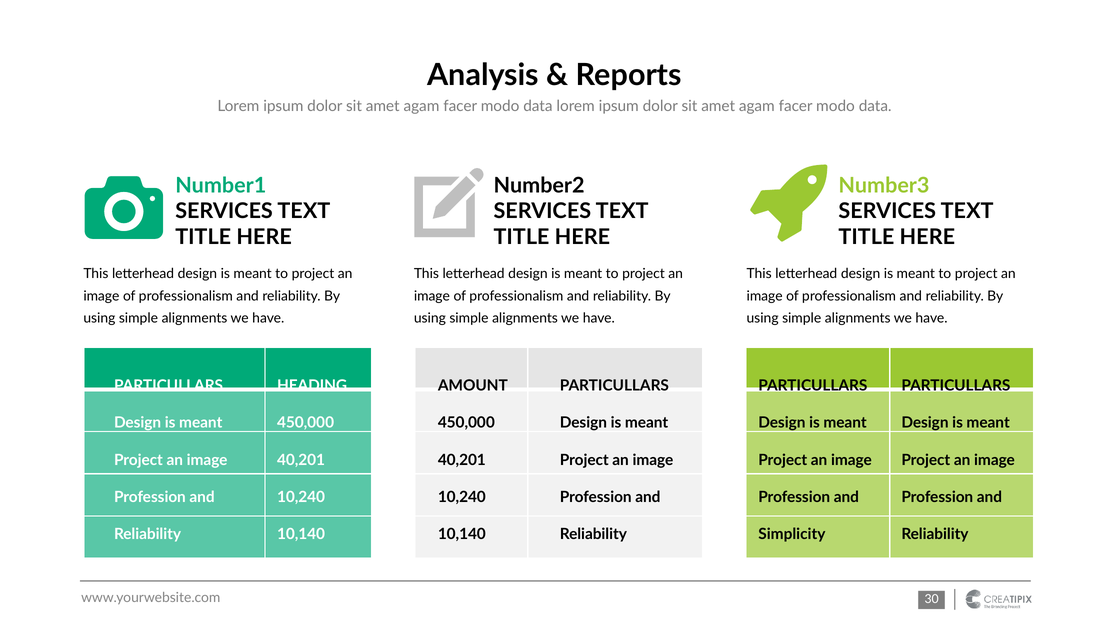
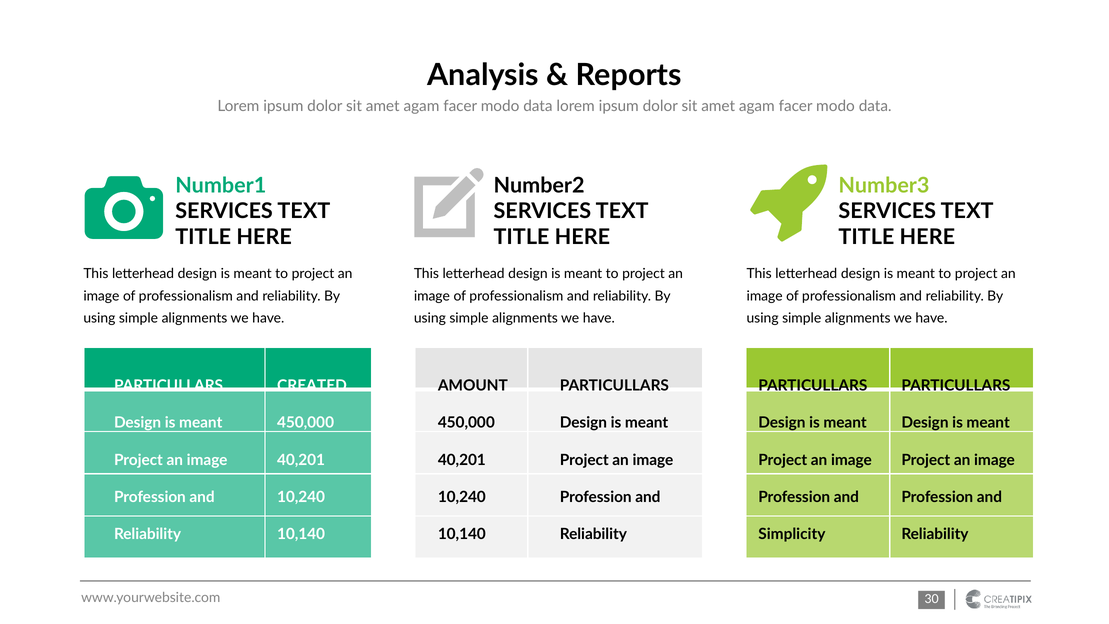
HEADING: HEADING -> CREATED
